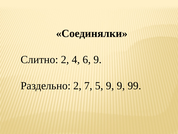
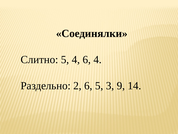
Слитно 2: 2 -> 5
6 9: 9 -> 4
2 7: 7 -> 6
5 9: 9 -> 3
99: 99 -> 14
